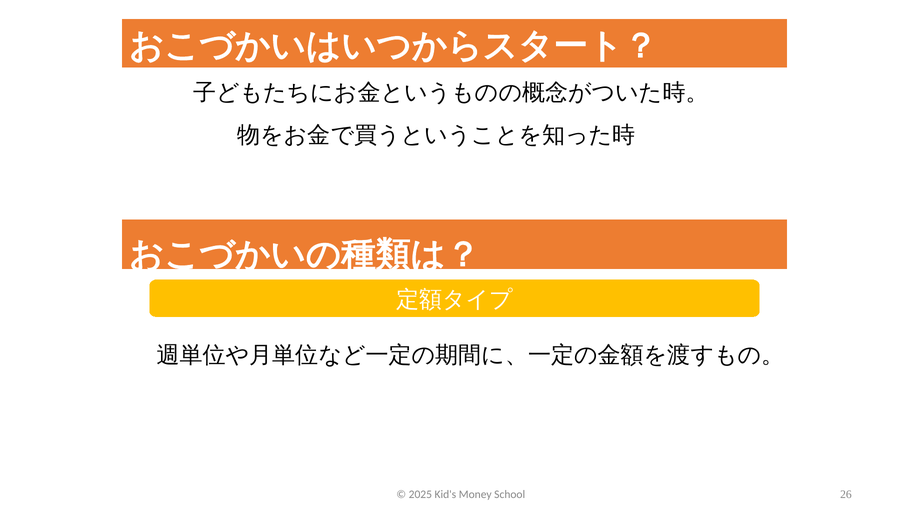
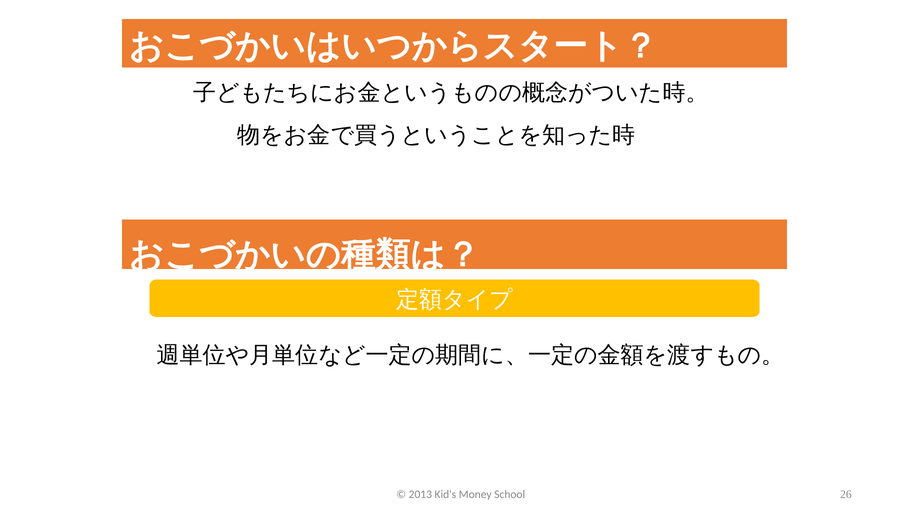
2025: 2025 -> 2013
